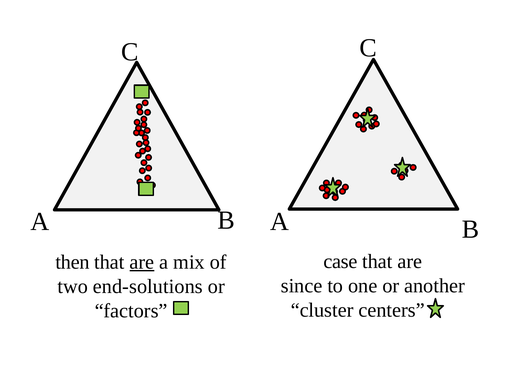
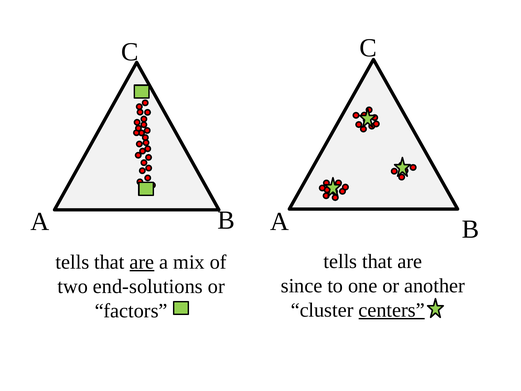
case at (340, 261): case -> tells
then at (73, 262): then -> tells
centers underline: none -> present
